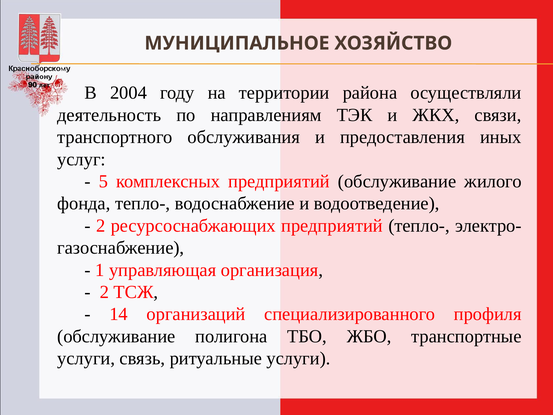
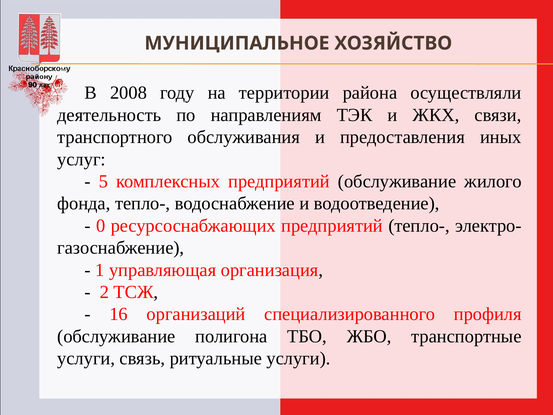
2004: 2004 -> 2008
2 at (101, 226): 2 -> 0
14: 14 -> 16
